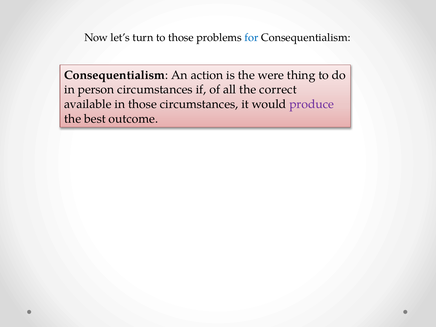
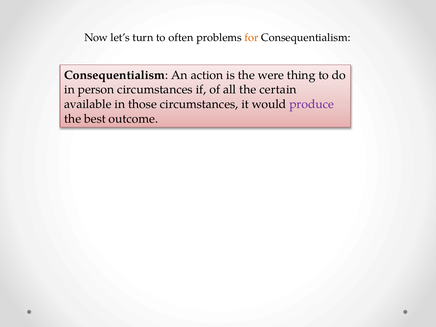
to those: those -> often
for colour: blue -> orange
correct: correct -> certain
